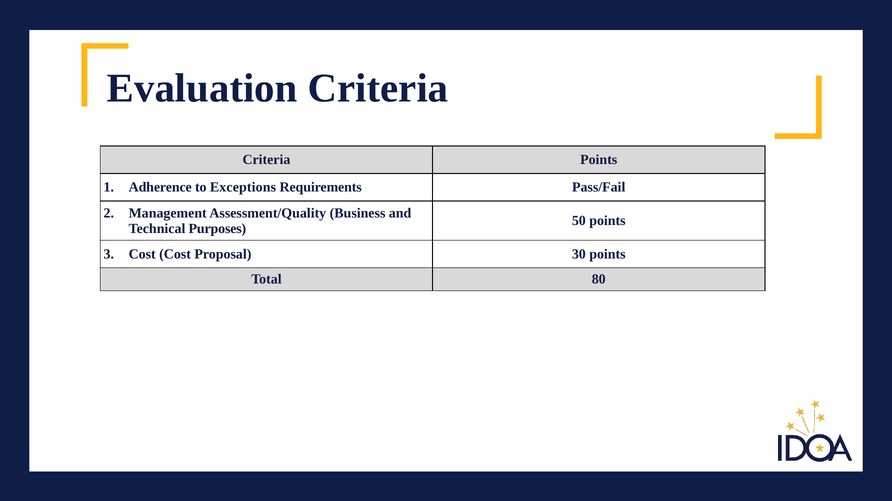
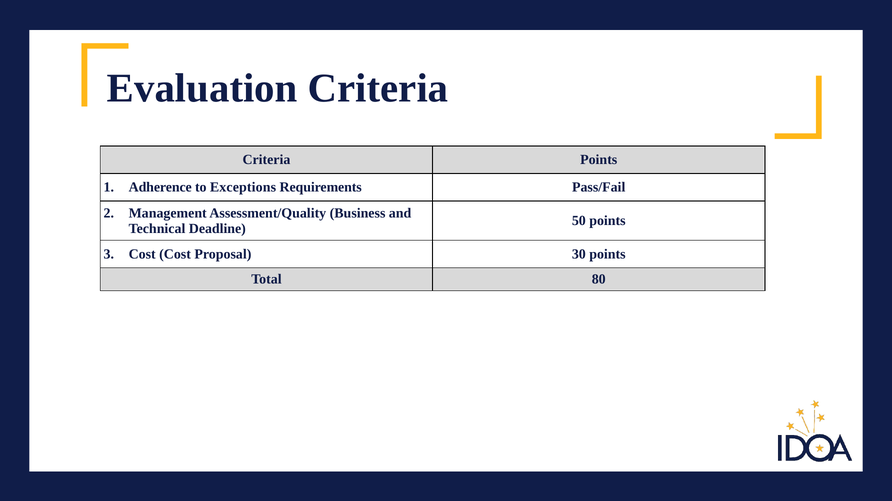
Purposes: Purposes -> Deadline
